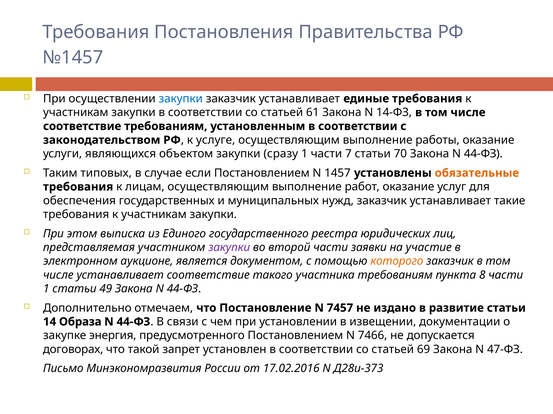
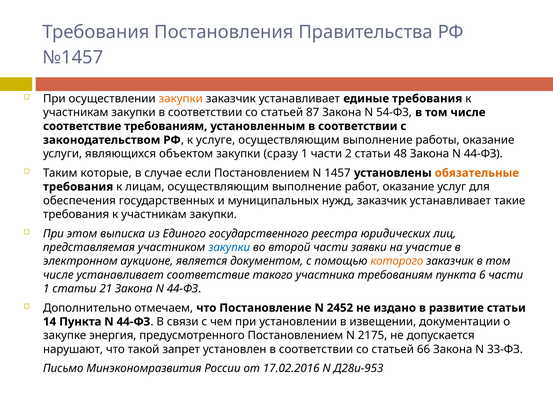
закупки at (181, 99) colour: blue -> orange
61: 61 -> 87
14-ФЗ: 14-ФЗ -> 54-ФЗ
7: 7 -> 2
70: 70 -> 48
типовых: типовых -> которые
закупки at (229, 248) colour: purple -> blue
8: 8 -> 6
49: 49 -> 21
7457: 7457 -> 2452
14 Образа: Образа -> Пункта
7466: 7466 -> 2175
договорах: договорах -> нарушают
69: 69 -> 66
47-ФЗ: 47-ФЗ -> 33-ФЗ
Д28и-373: Д28и-373 -> Д28и-953
